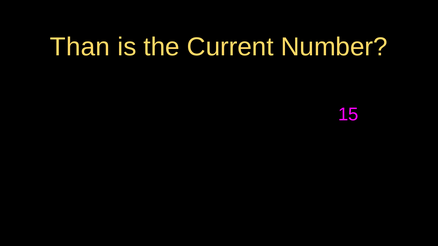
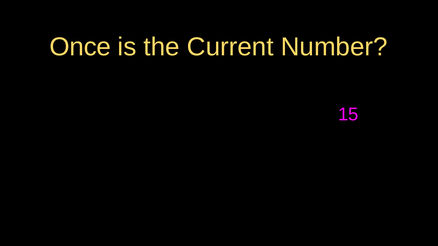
Than: Than -> Once
